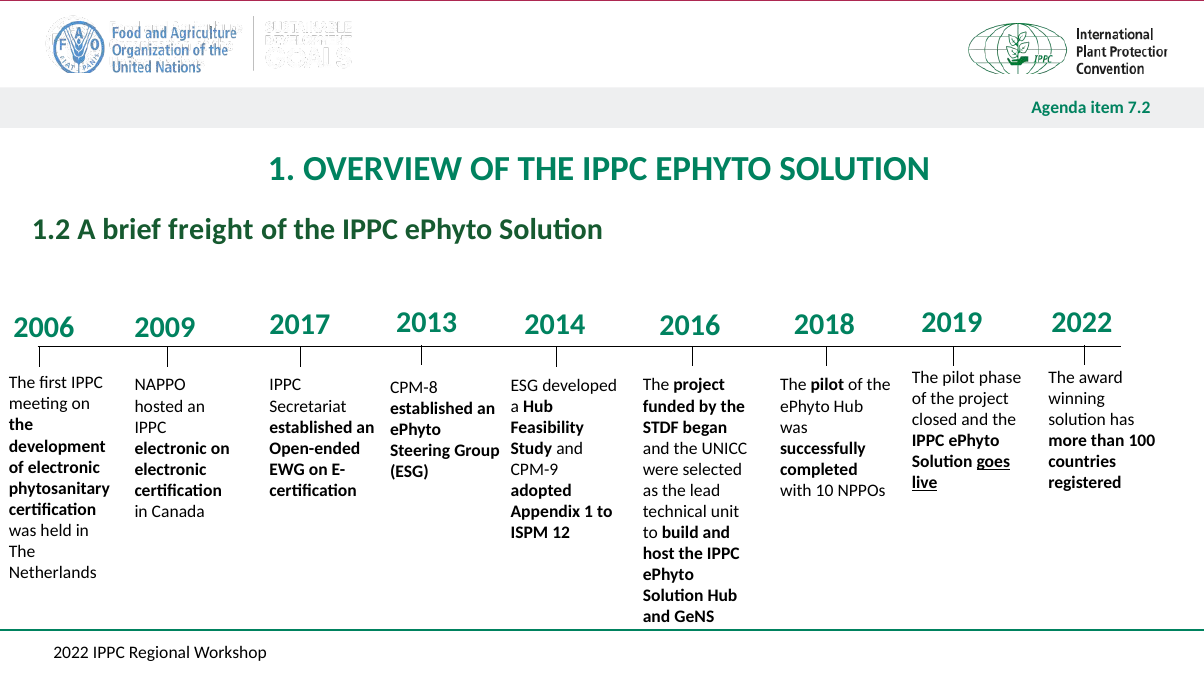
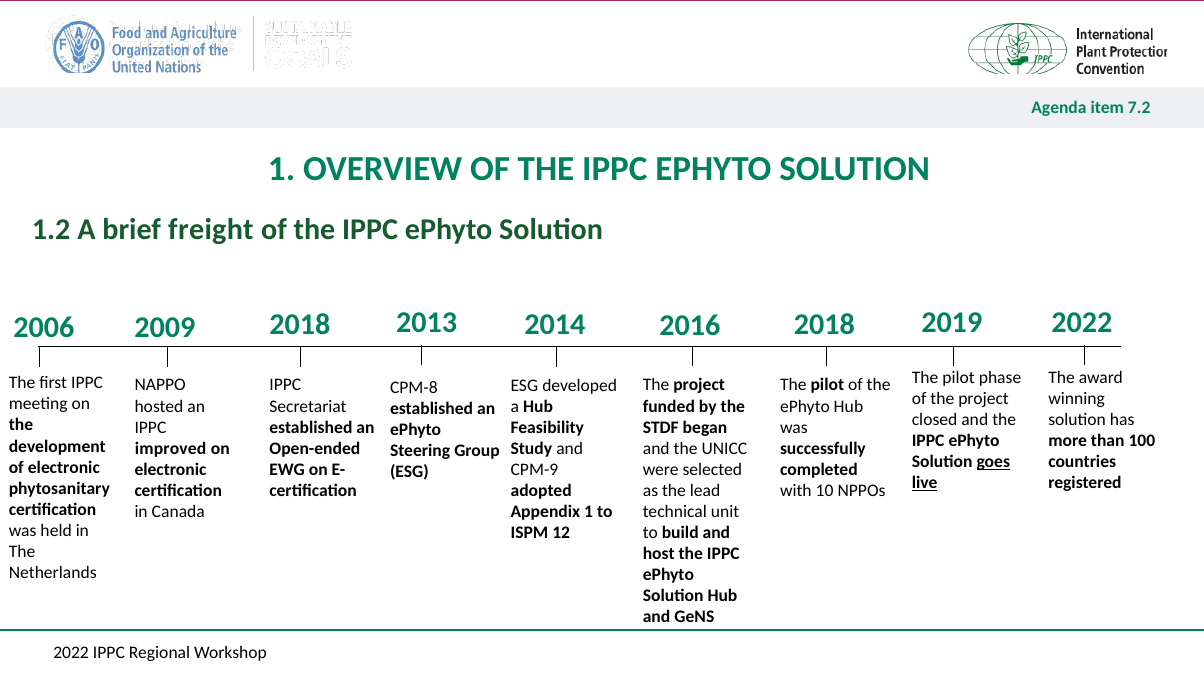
2017 at (300, 324): 2017 -> 2018
electronic at (171, 449): electronic -> improved
